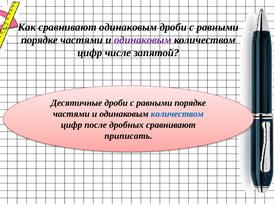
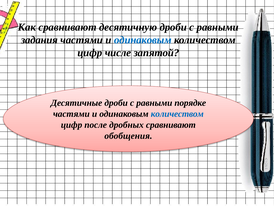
сравнивают одинаковым: одинаковым -> десятичную
порядке at (39, 40): порядке -> задания
одинаковым at (143, 40) colour: purple -> blue
приписать: приписать -> обобщения
